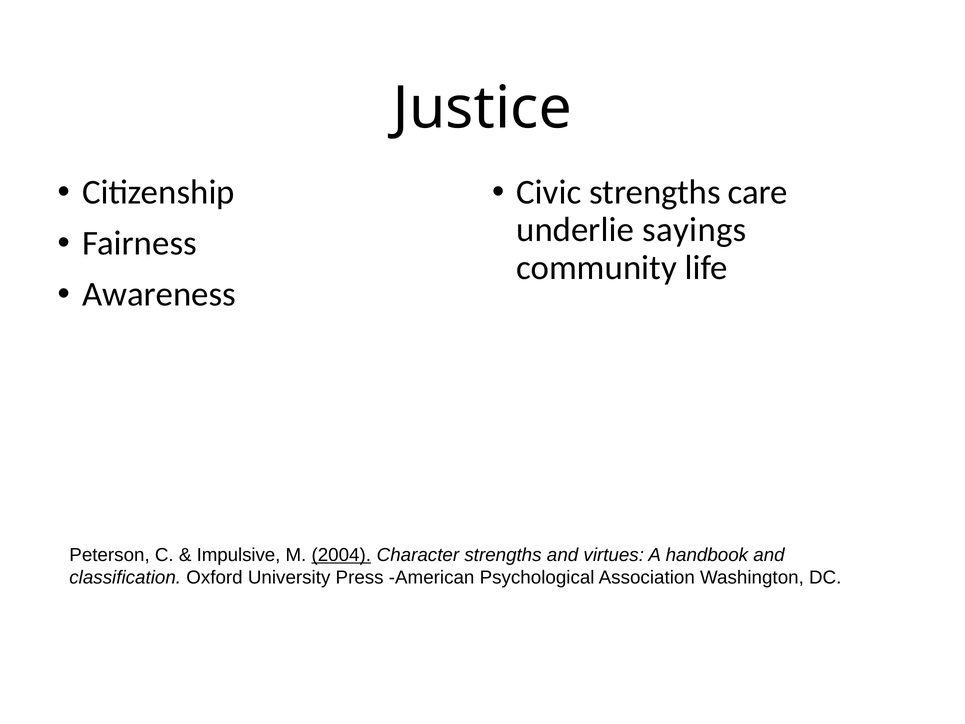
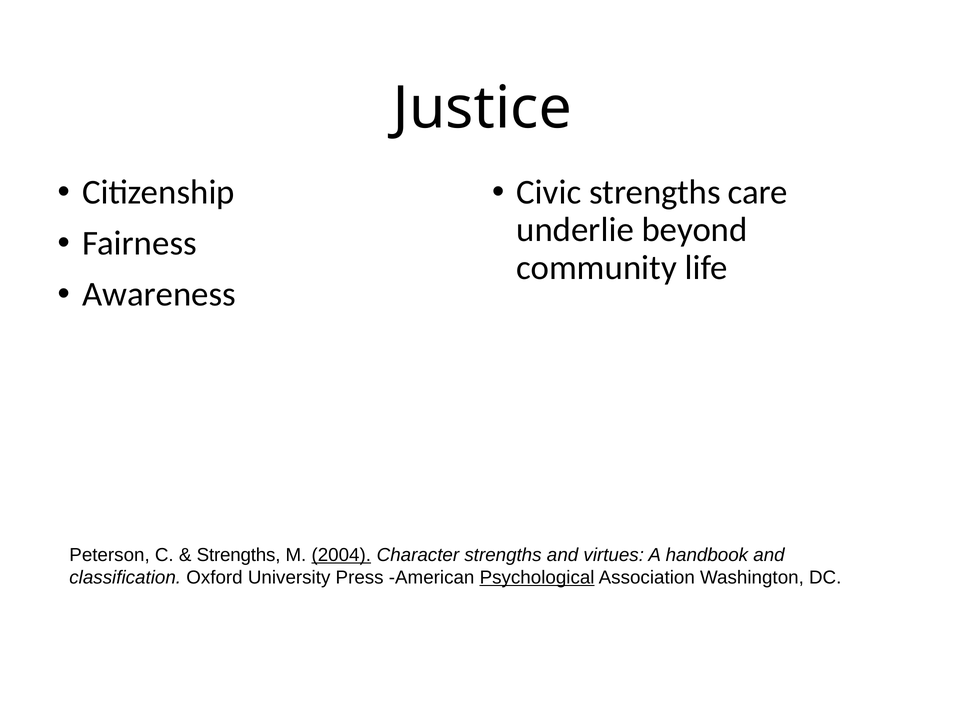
sayings: sayings -> beyond
Impulsive at (239, 555): Impulsive -> Strengths
Psychological underline: none -> present
